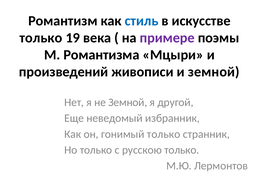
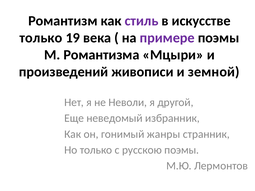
стиль colour: blue -> purple
не Земной: Земной -> Неволи
гонимый только: только -> жанры
русскою только: только -> поэмы
